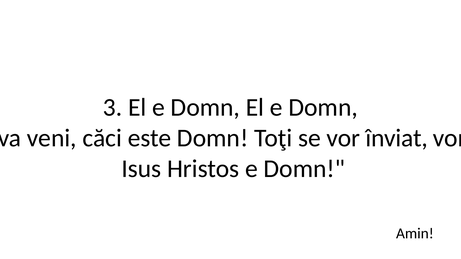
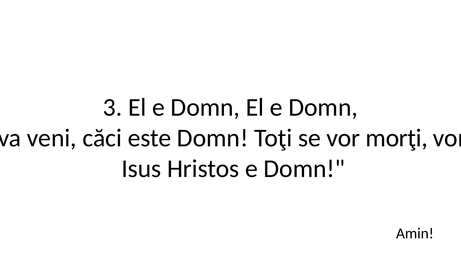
înviat: înviat -> morţi
